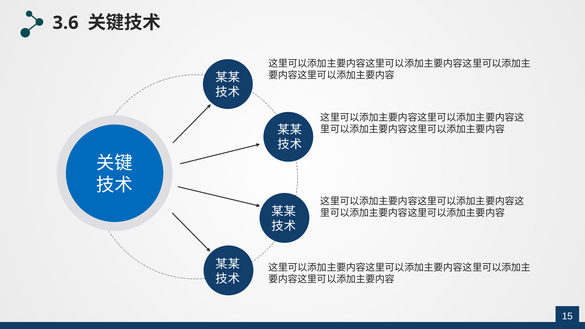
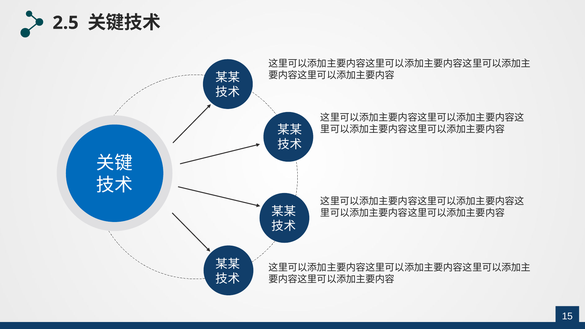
3.6: 3.6 -> 2.5
